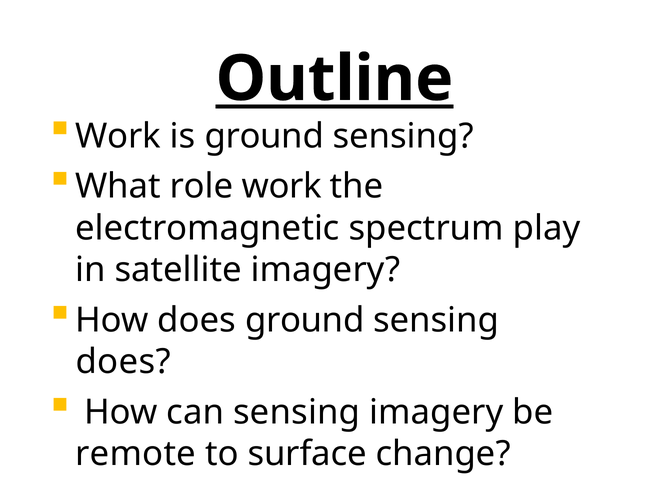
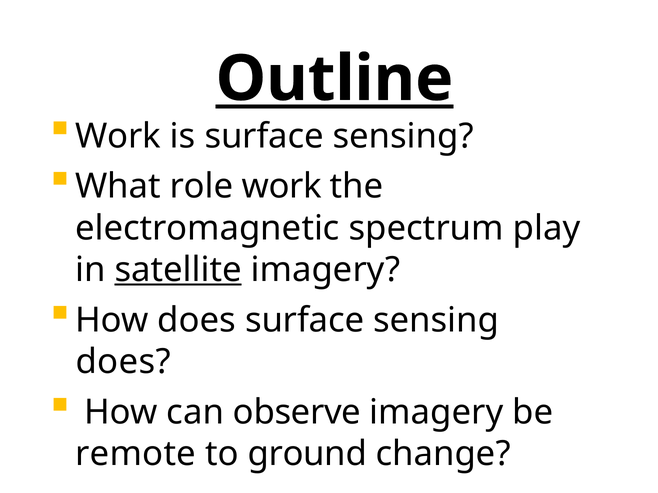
is ground: ground -> surface
satellite underline: none -> present
does ground: ground -> surface
can sensing: sensing -> observe
surface: surface -> ground
